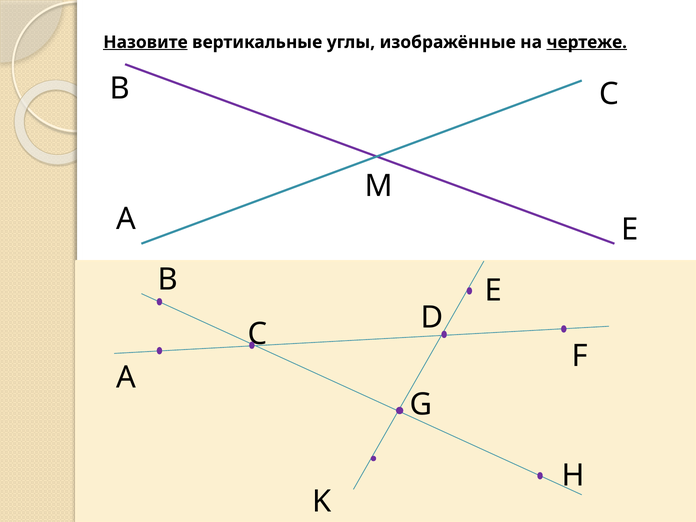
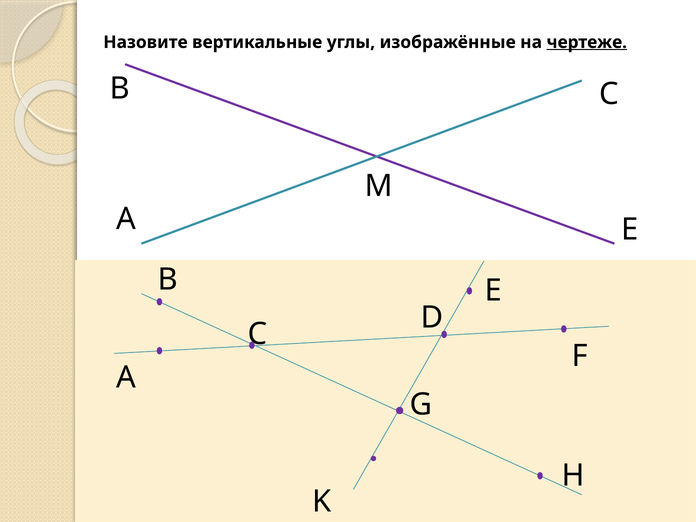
Назовите underline: present -> none
